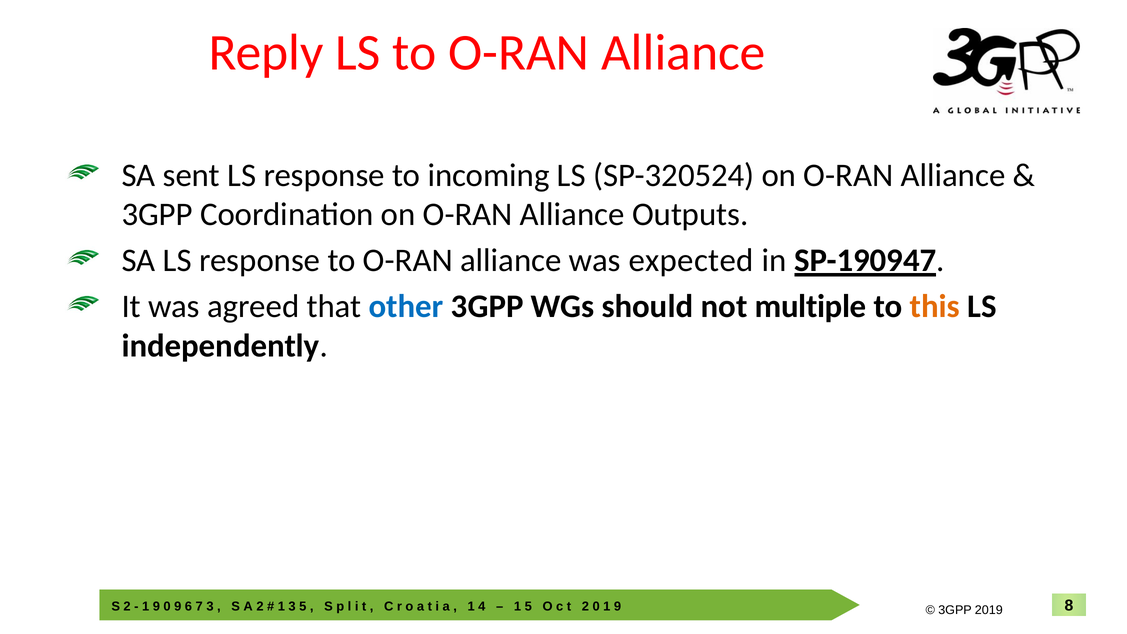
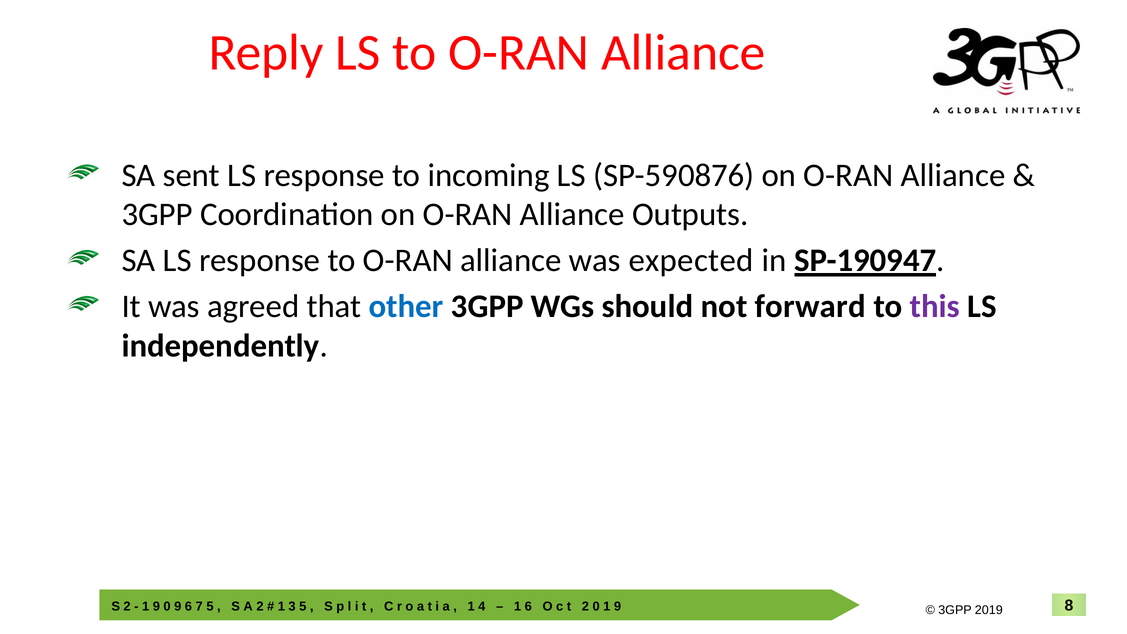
SP-320524: SP-320524 -> SP-590876
multiple: multiple -> forward
this colour: orange -> purple
3 at (210, 606): 3 -> 5
5 at (528, 606): 5 -> 6
